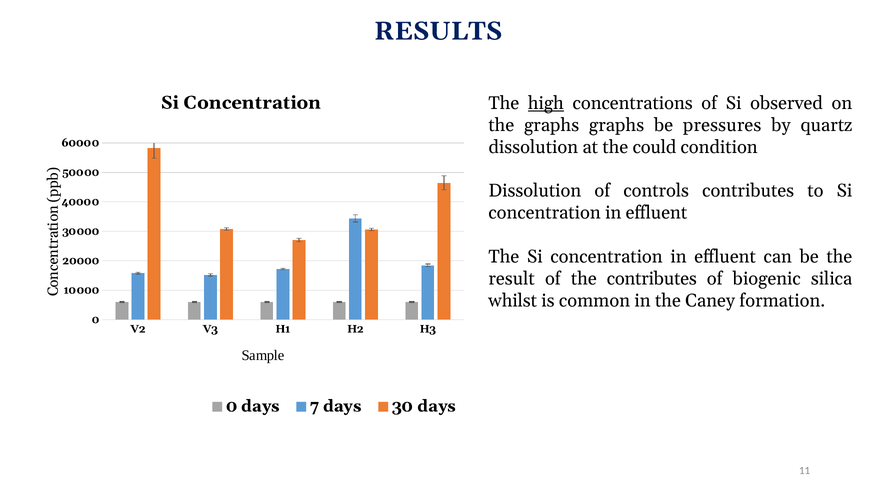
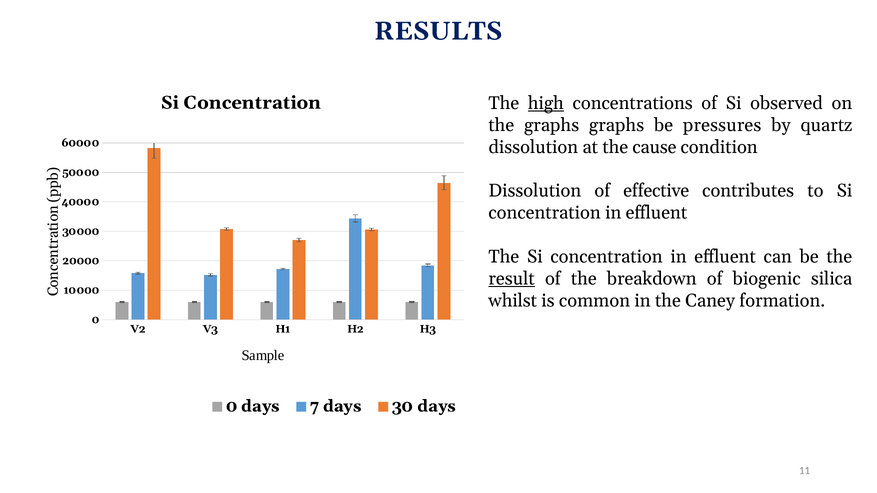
could: could -> cause
controls: controls -> effective
result underline: none -> present
the contributes: contributes -> breakdown
